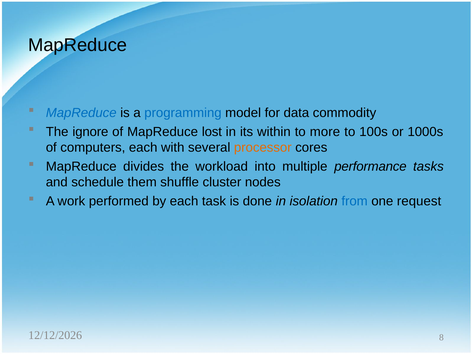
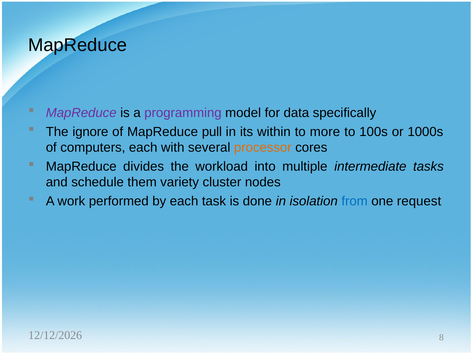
MapReduce at (81, 113) colour: blue -> purple
programming colour: blue -> purple
commodity: commodity -> specifically
lost: lost -> pull
performance: performance -> intermediate
shuffle: shuffle -> variety
